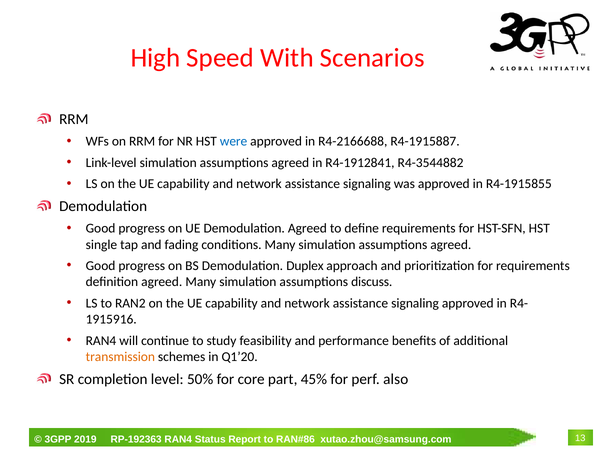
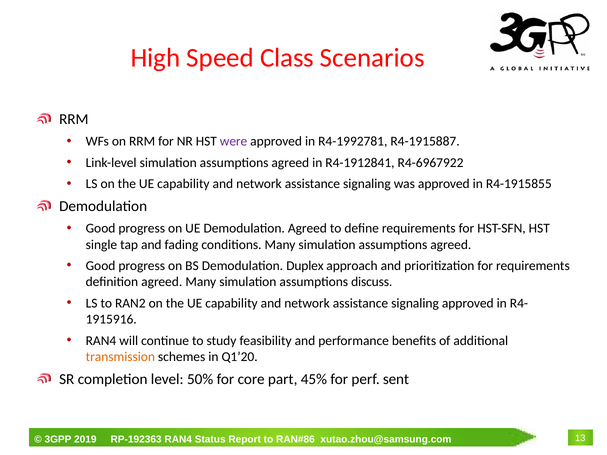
With: With -> Class
were colour: blue -> purple
R4-2166688: R4-2166688 -> R4-1992781
R4-3544882: R4-3544882 -> R4-6967922
also: also -> sent
